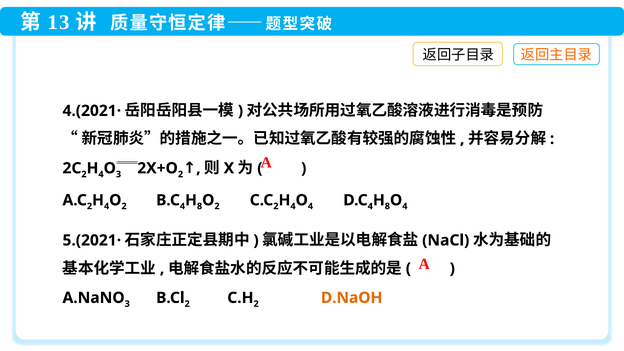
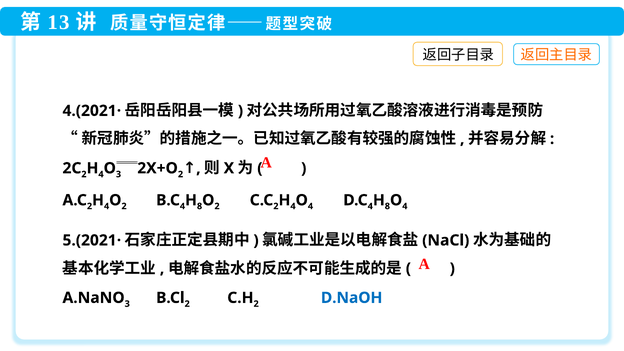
D.NaOH colour: orange -> blue
